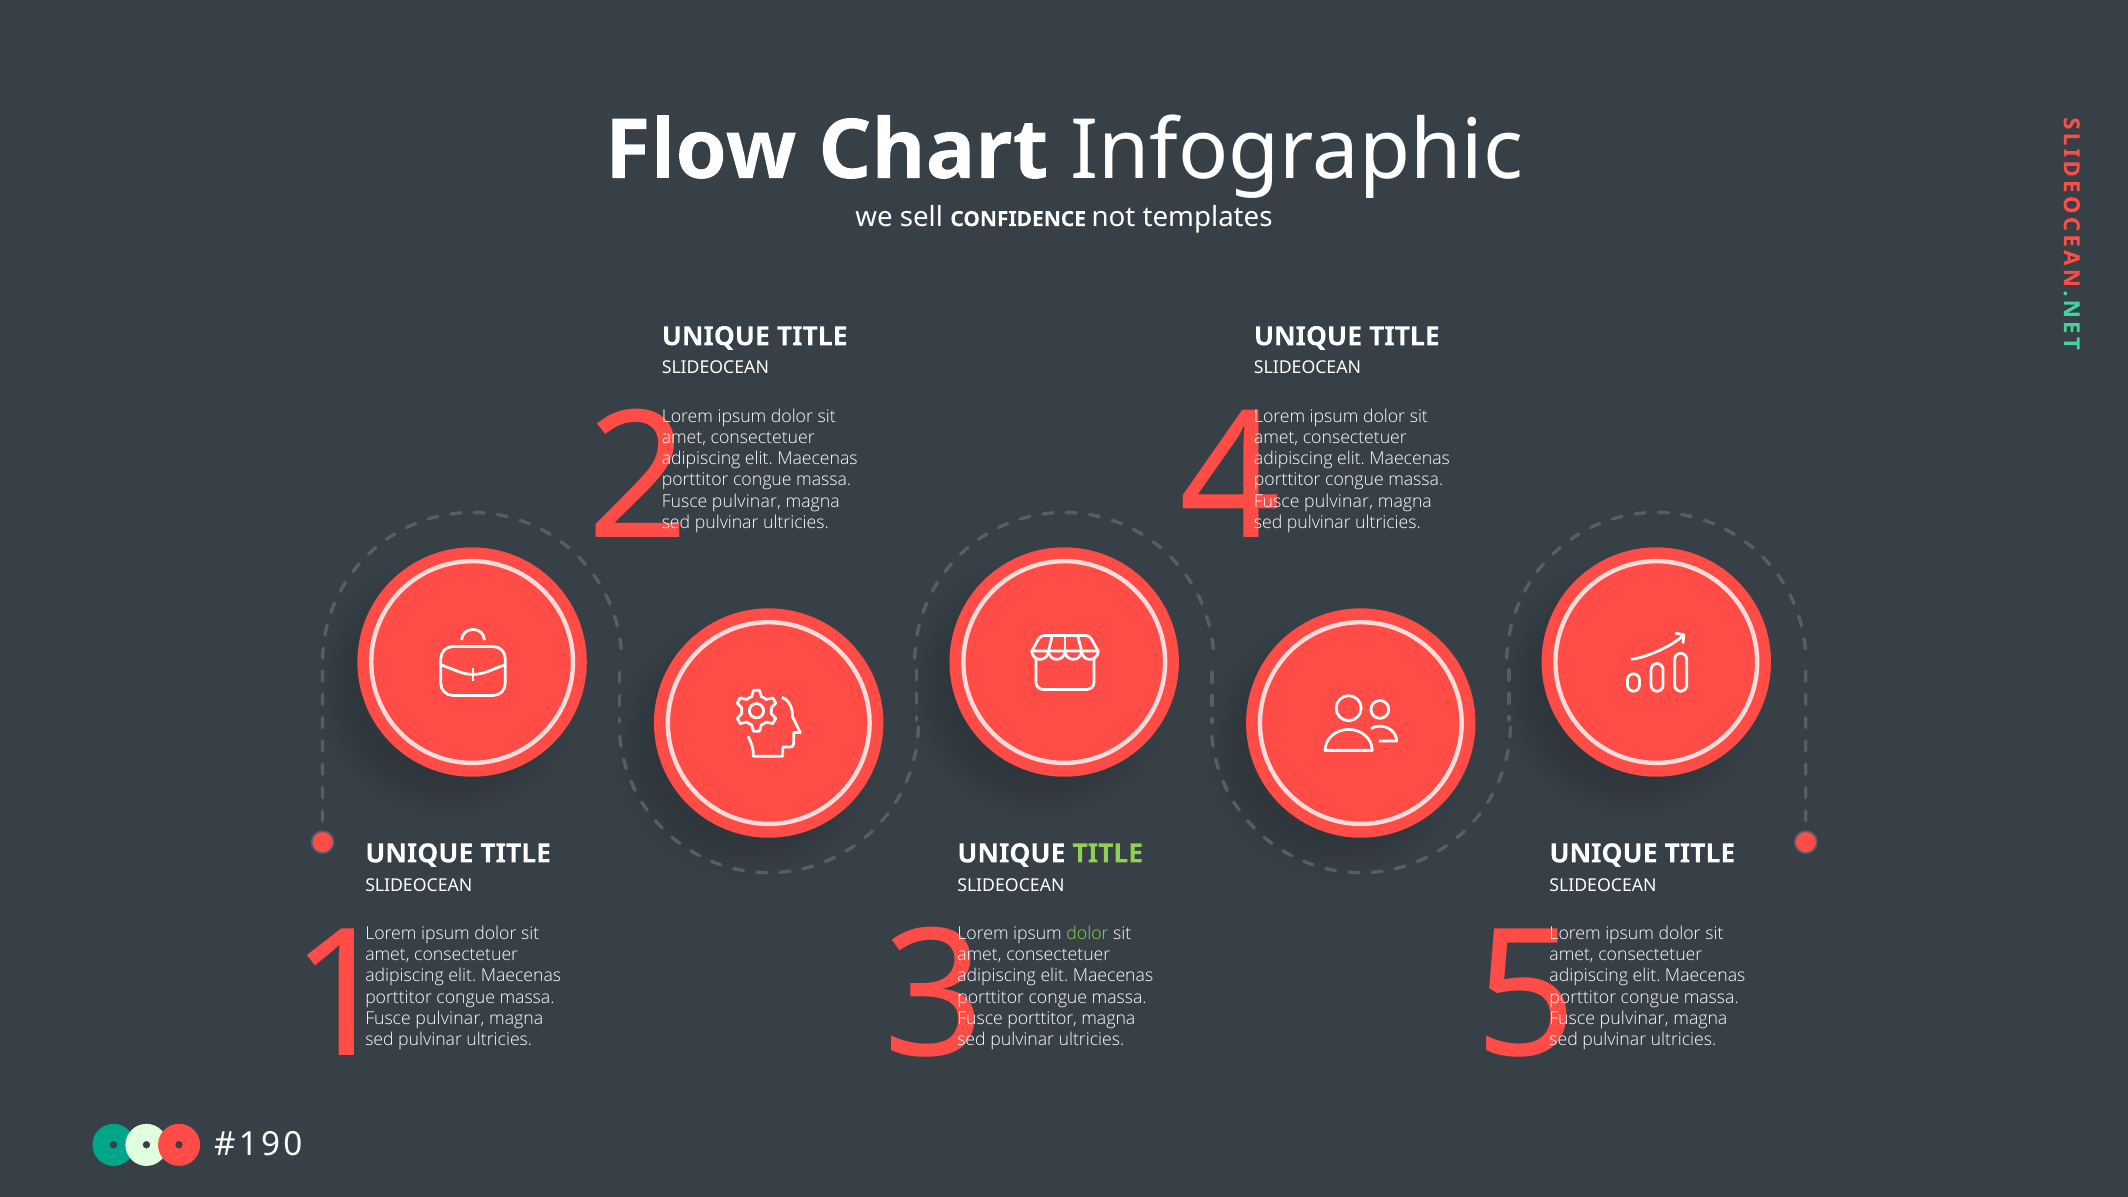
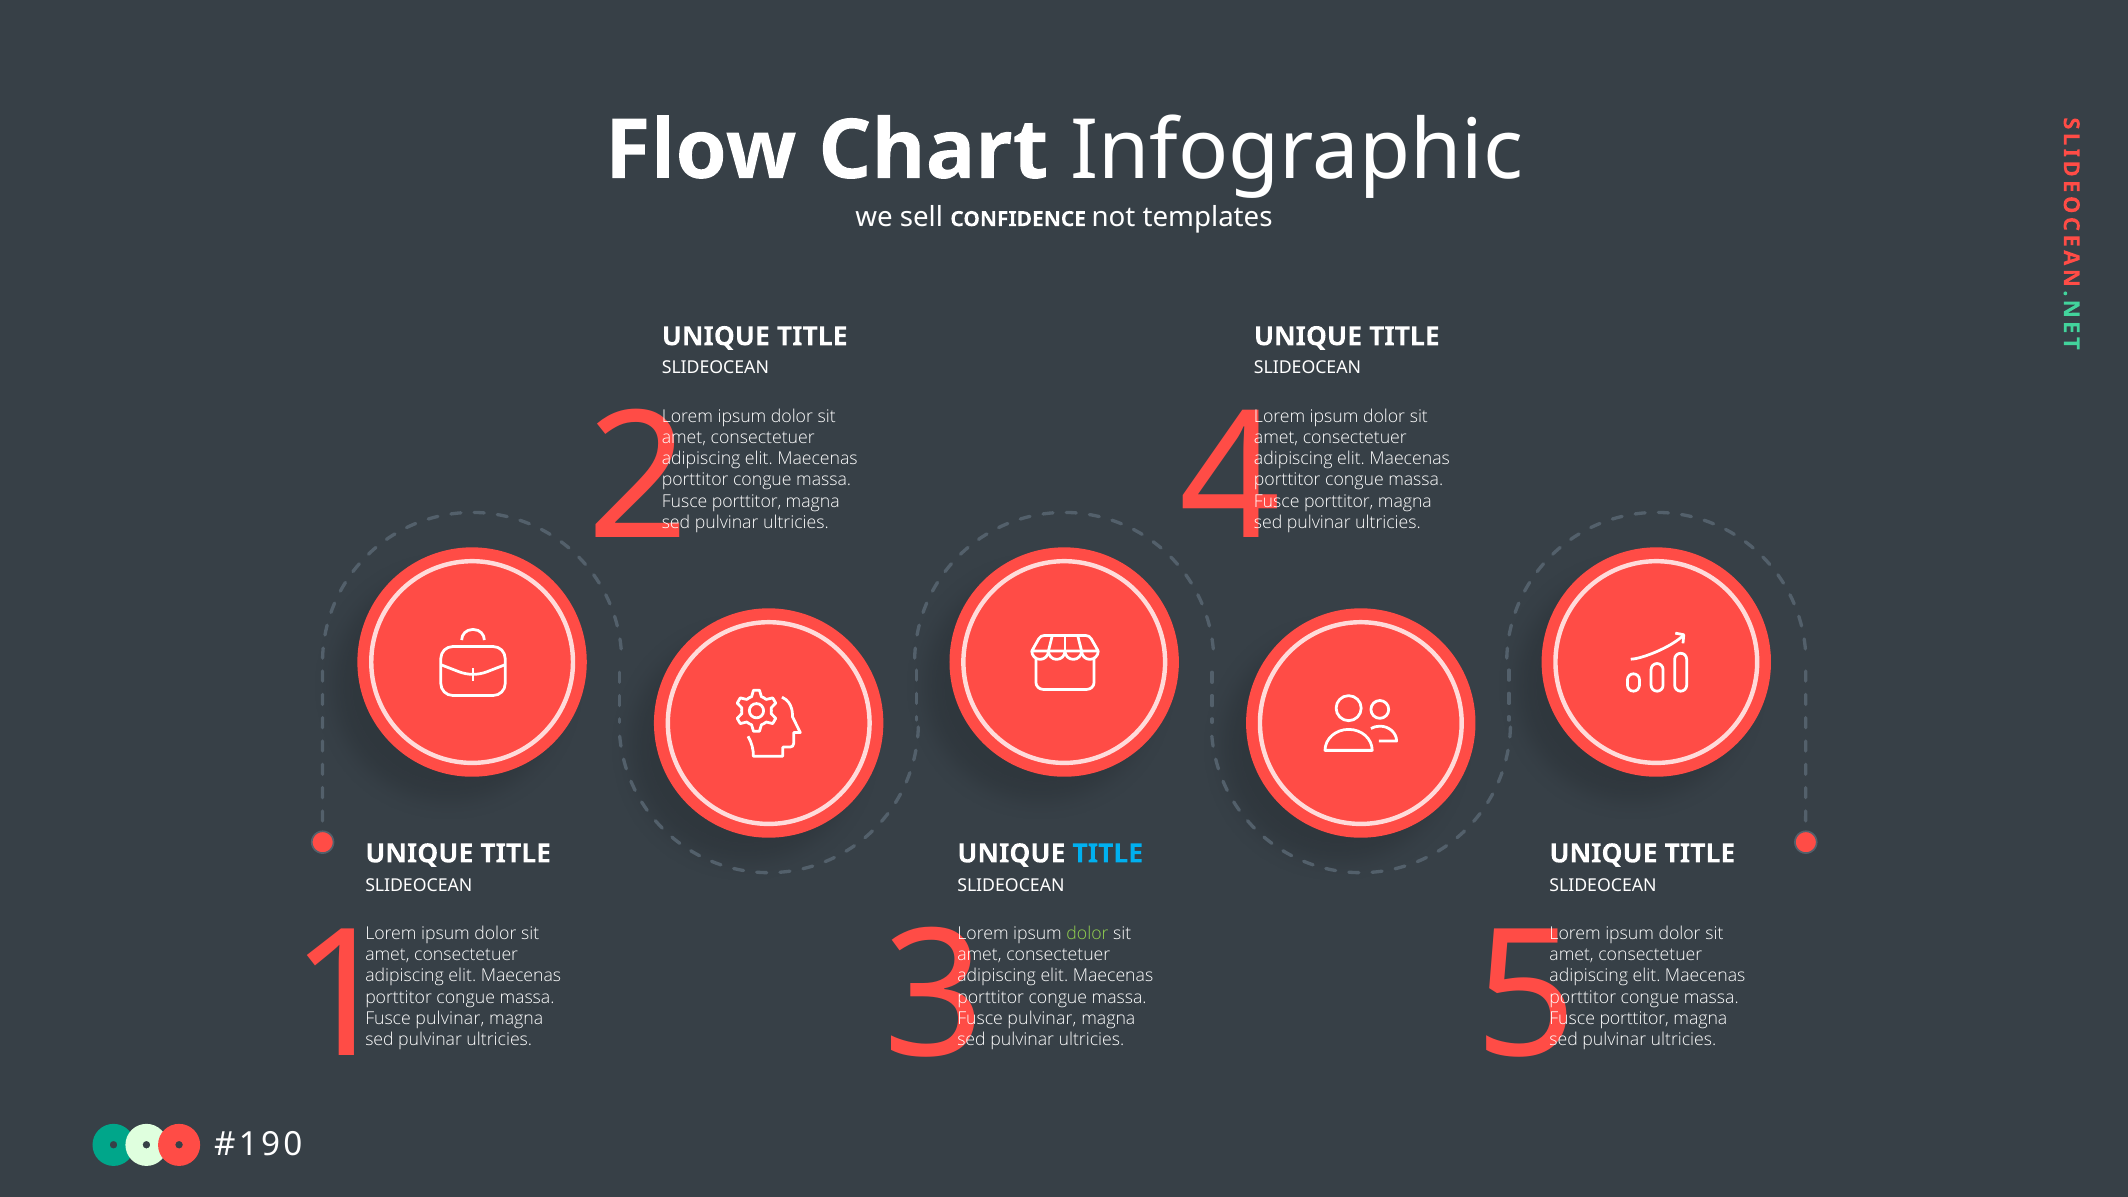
pulvinar at (746, 501): pulvinar -> porttitor
pulvinar at (1339, 501): pulvinar -> porttitor
TITLE at (1108, 854) colour: light green -> light blue
porttitor at (1042, 1019): porttitor -> pulvinar
pulvinar at (1634, 1019): pulvinar -> porttitor
